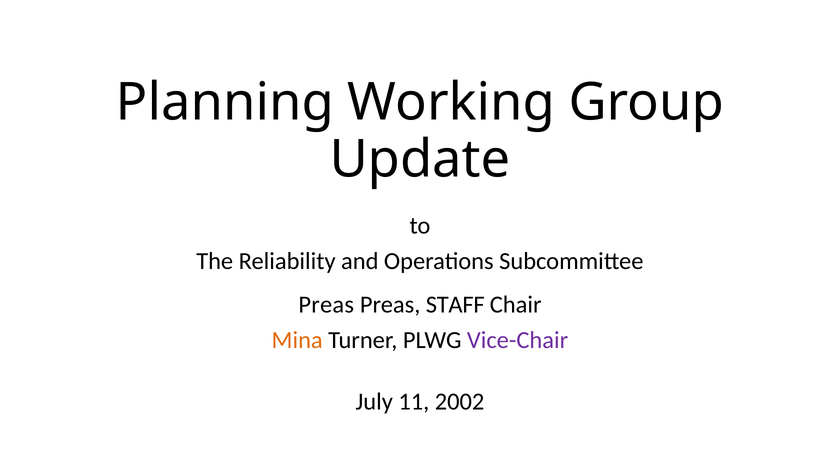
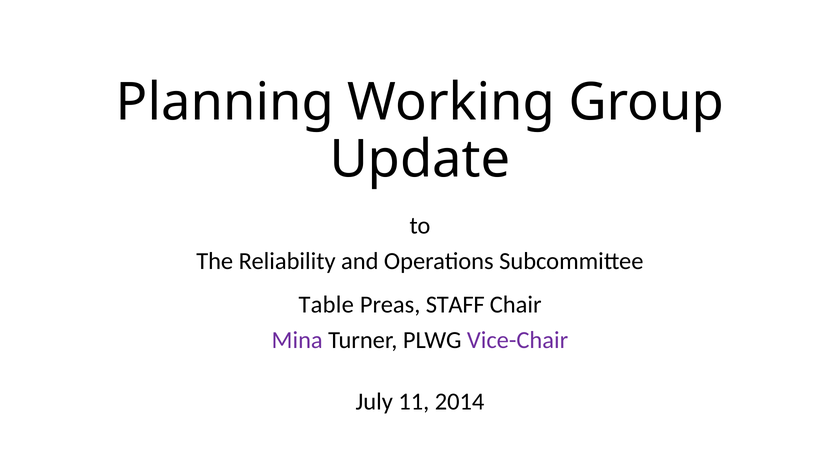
Preas at (326, 305): Preas -> Table
Mina colour: orange -> purple
2002: 2002 -> 2014
